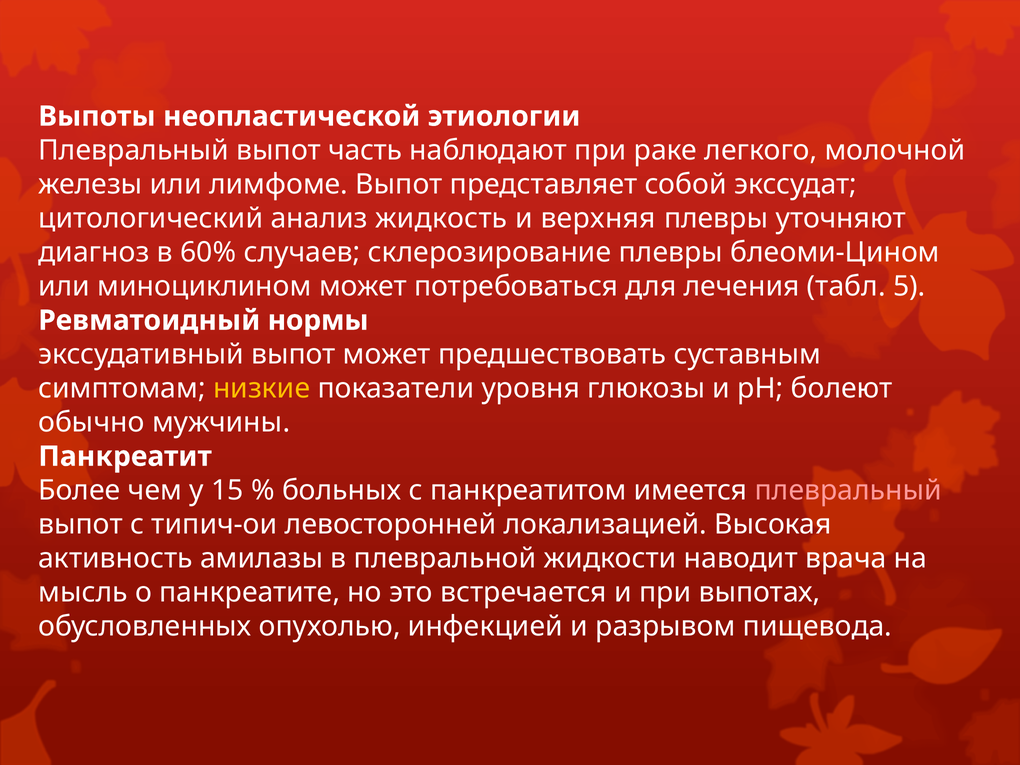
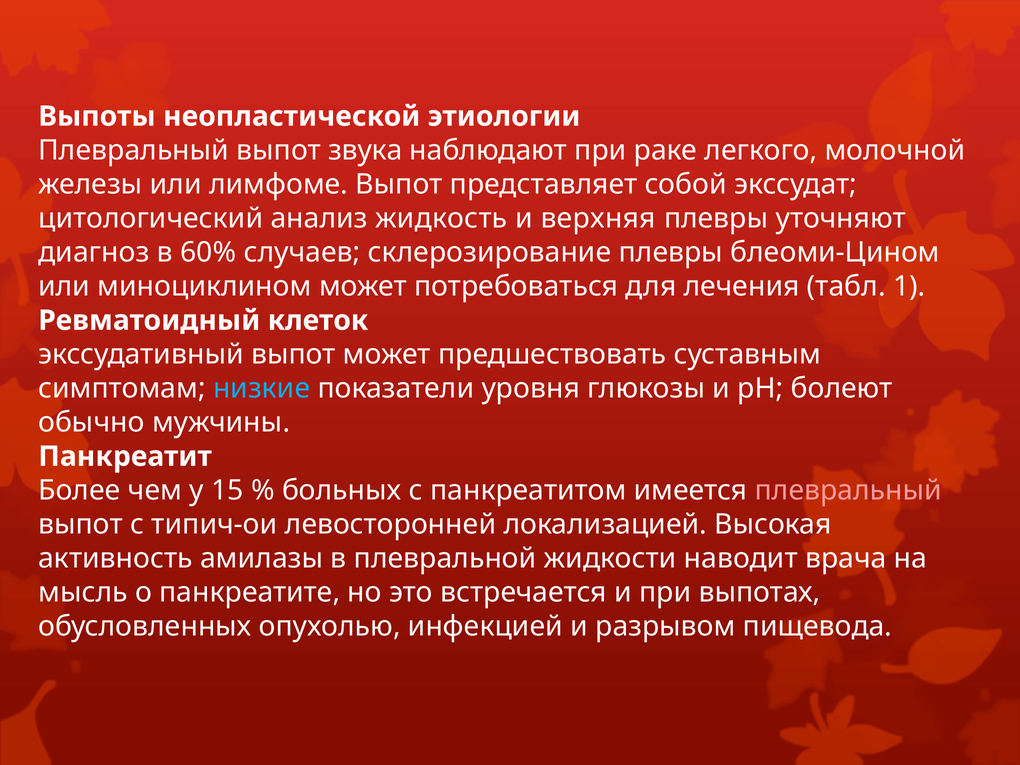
часть: часть -> звука
5: 5 -> 1
нормы: нормы -> клеток
низкие colour: yellow -> light blue
